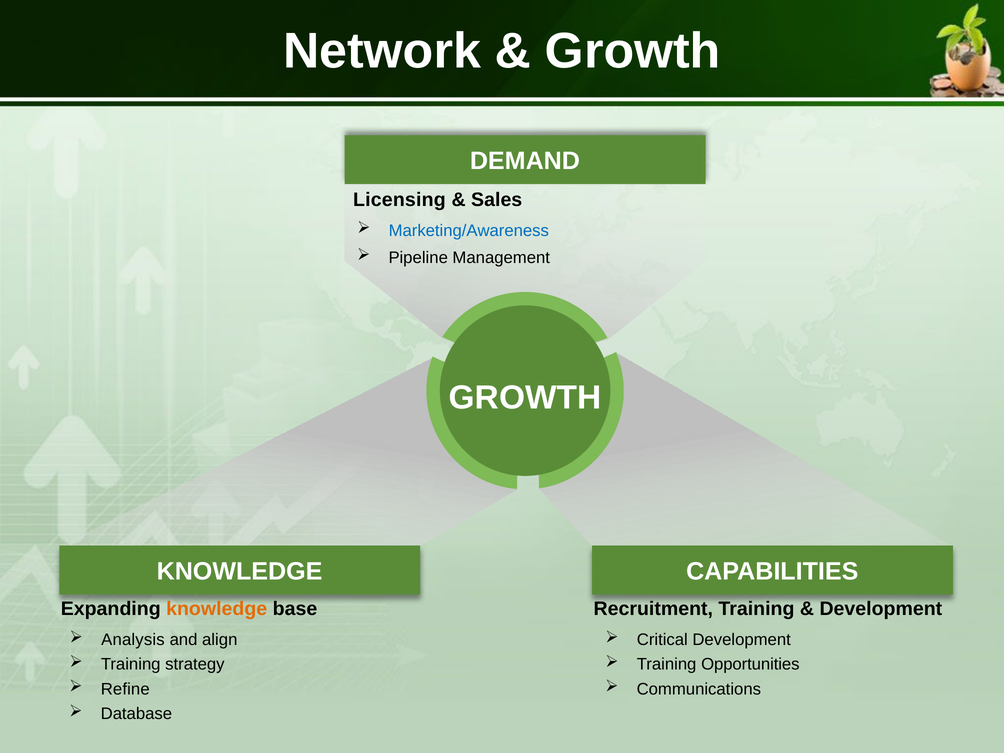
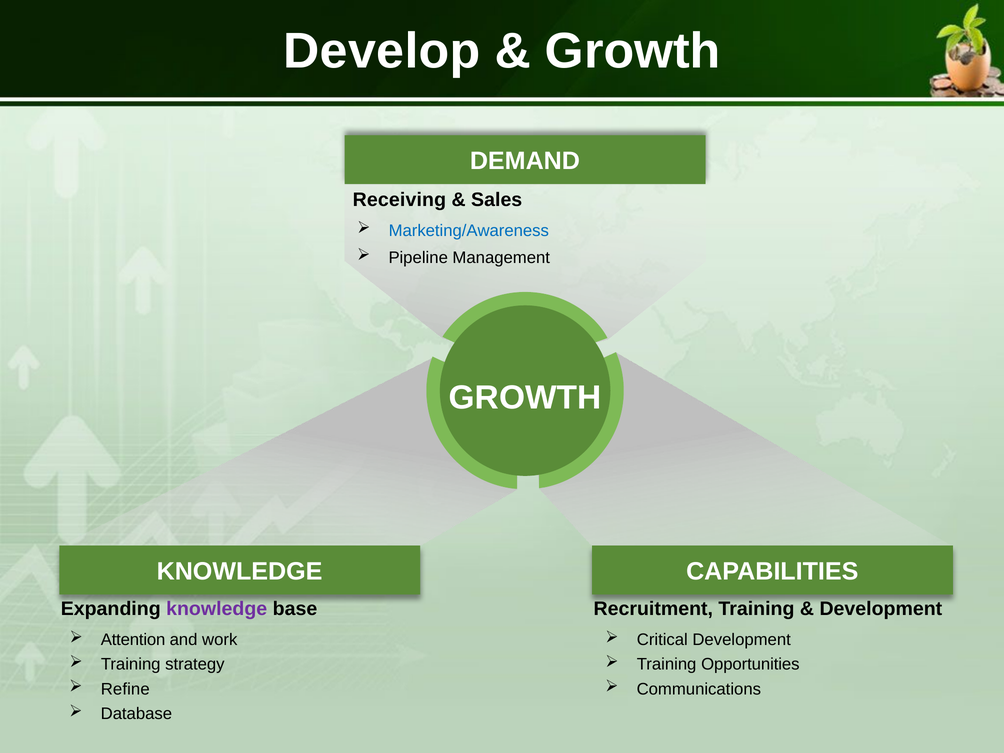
Network: Network -> Develop
Licensing: Licensing -> Receiving
knowledge at (217, 609) colour: orange -> purple
Analysis: Analysis -> Attention
align: align -> work
